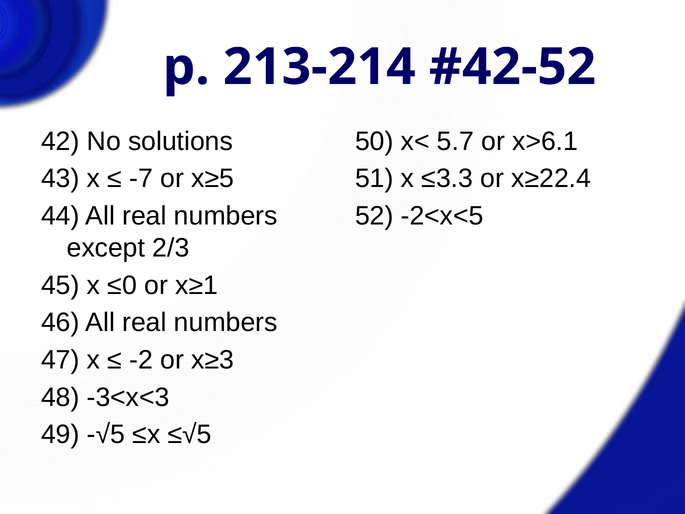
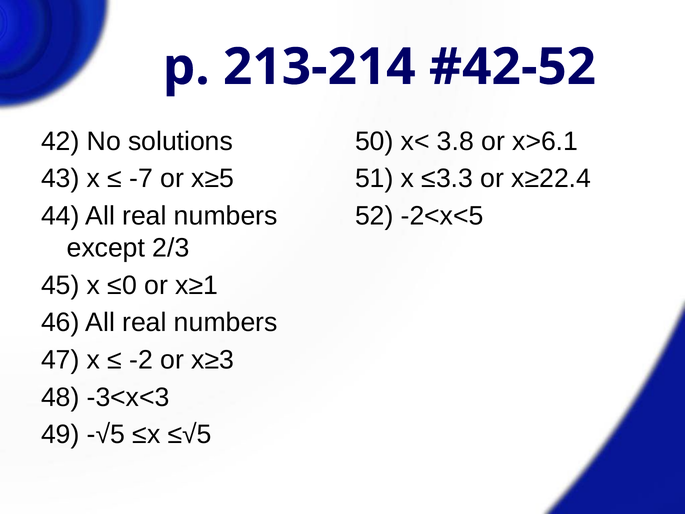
5.7: 5.7 -> 3.8
